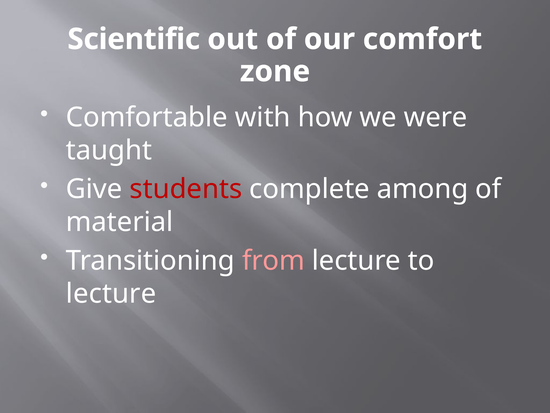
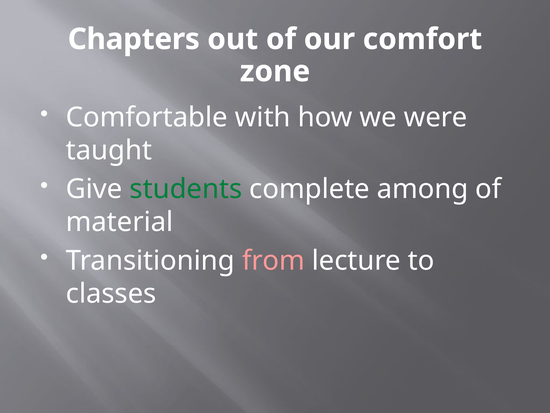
Scientific: Scientific -> Chapters
students colour: red -> green
lecture at (111, 293): lecture -> classes
